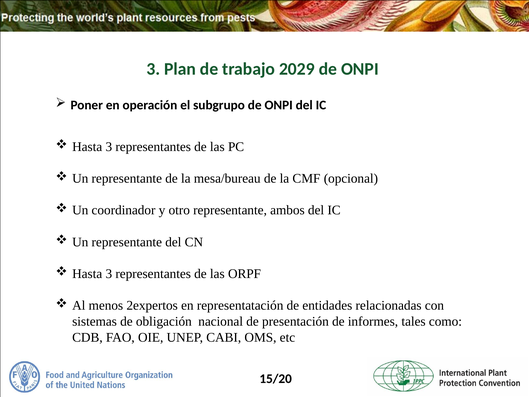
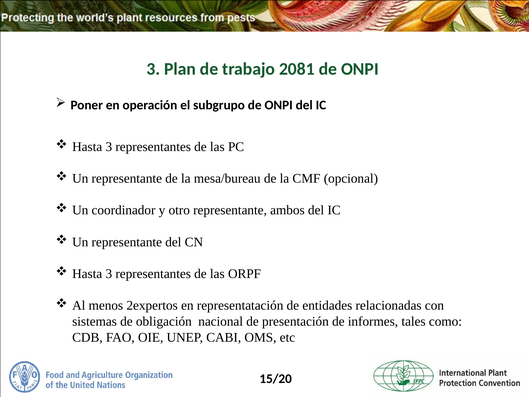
2029: 2029 -> 2081
